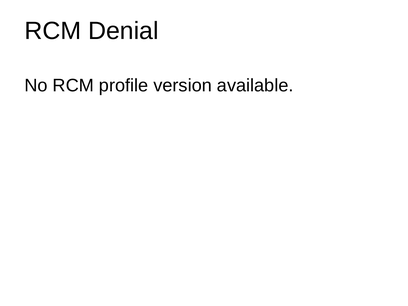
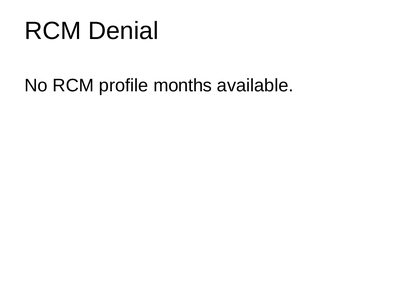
version: version -> months
